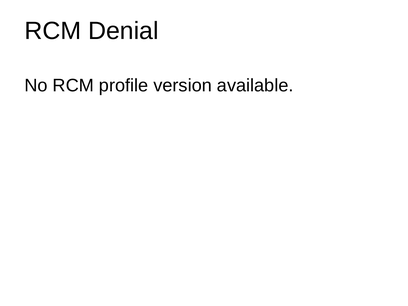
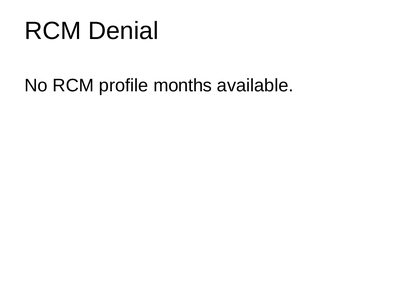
version: version -> months
